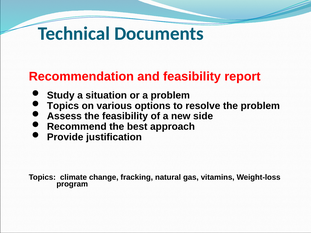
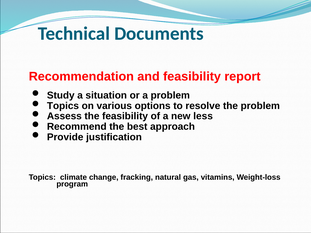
side: side -> less
